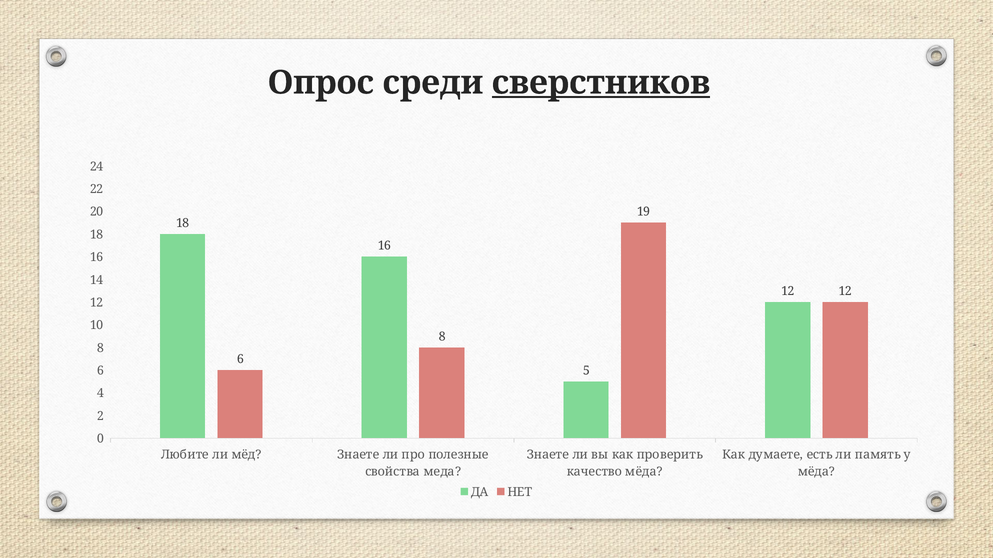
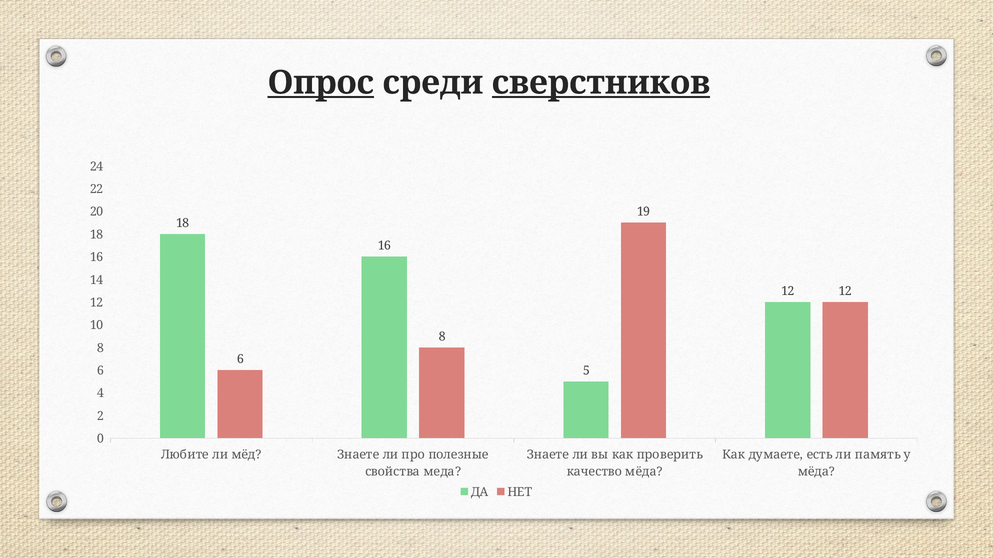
Опрос underline: none -> present
